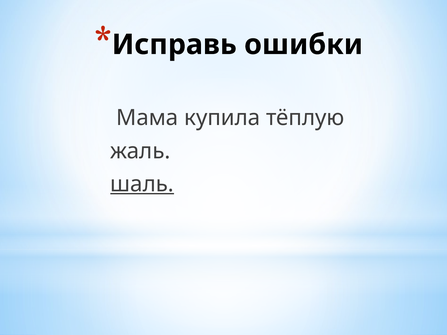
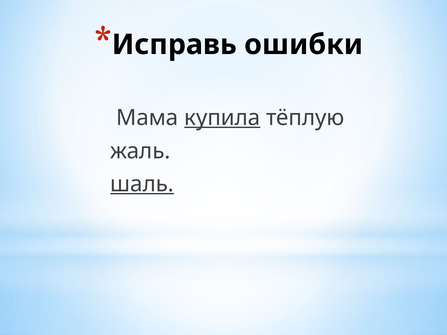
купила underline: none -> present
